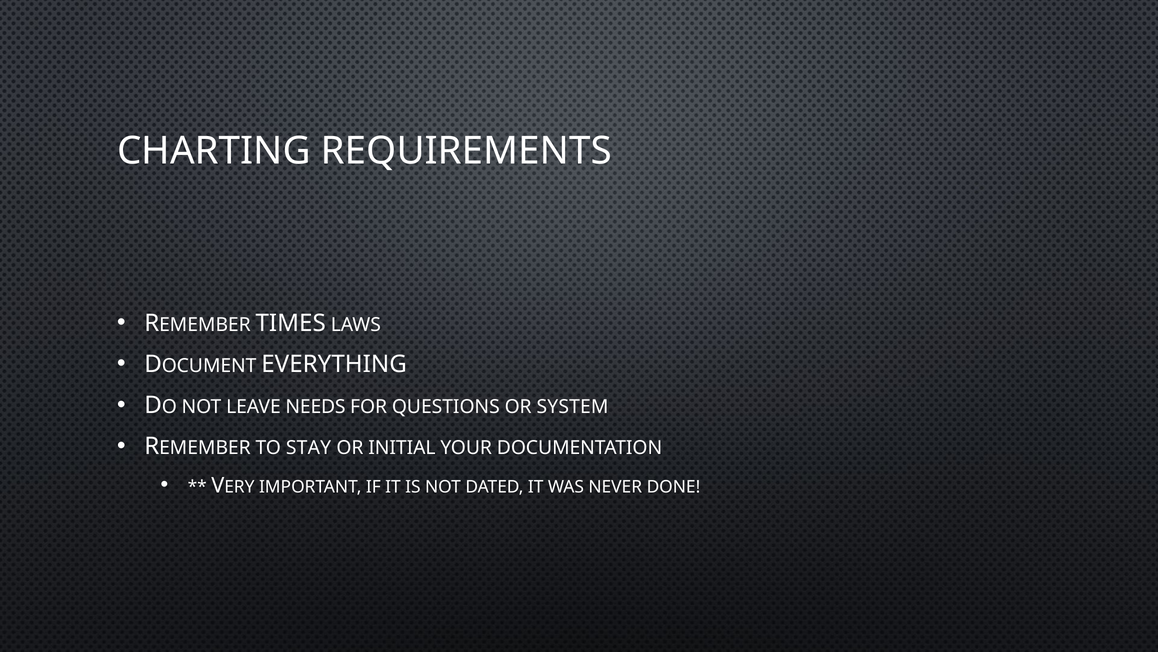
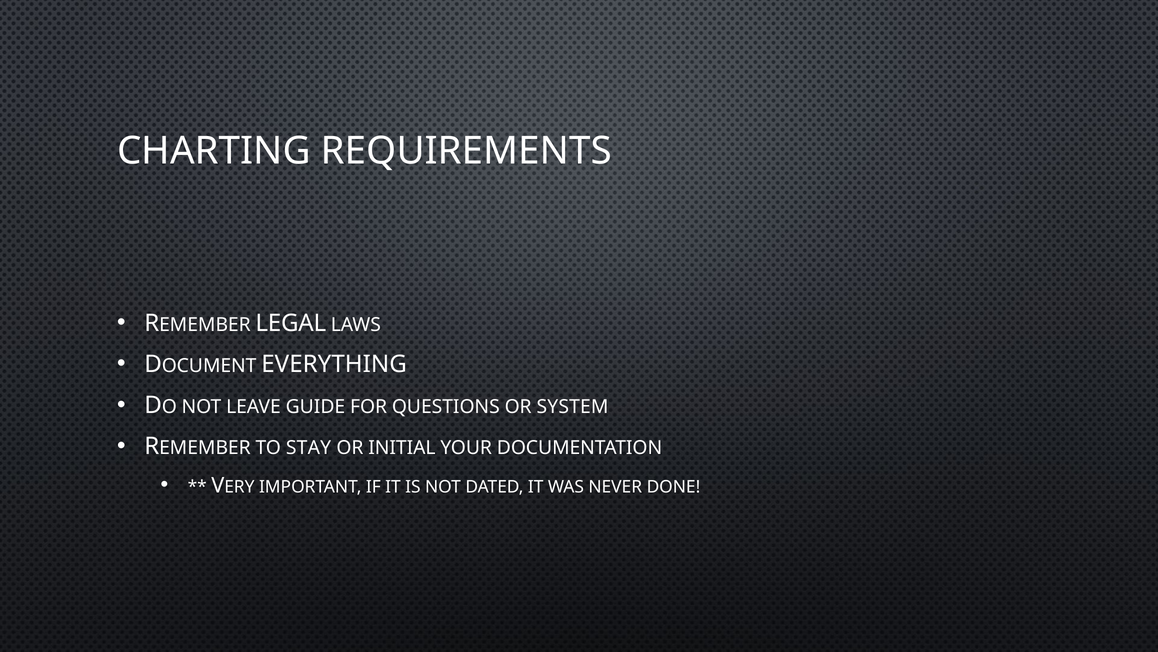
TIMES: TIMES -> LEGAL
NEEDS: NEEDS -> GUIDE
